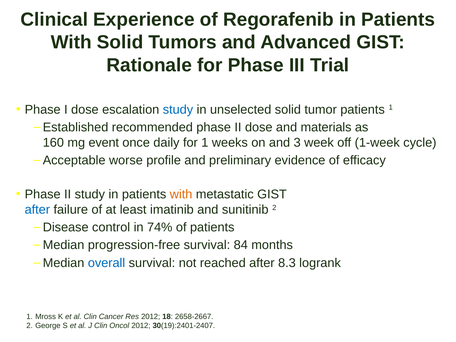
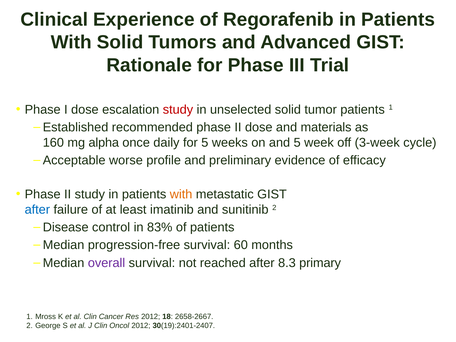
study at (178, 110) colour: blue -> red
event: event -> alpha
for 1: 1 -> 5
and 3: 3 -> 5
1-week: 1-week -> 3-week
74%: 74% -> 83%
84: 84 -> 60
overall colour: blue -> purple
logrank: logrank -> primary
